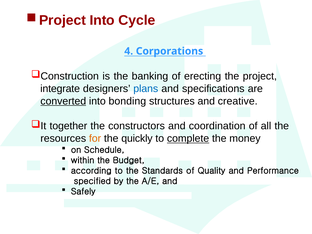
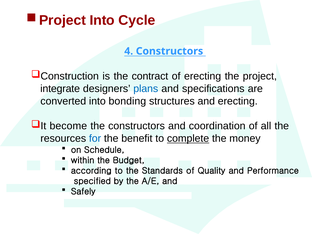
4 Corporations: Corporations -> Constructors
banking: banking -> contract
converted underline: present -> none
and creative: creative -> erecting
together: together -> become
for colour: orange -> blue
quickly: quickly -> benefit
